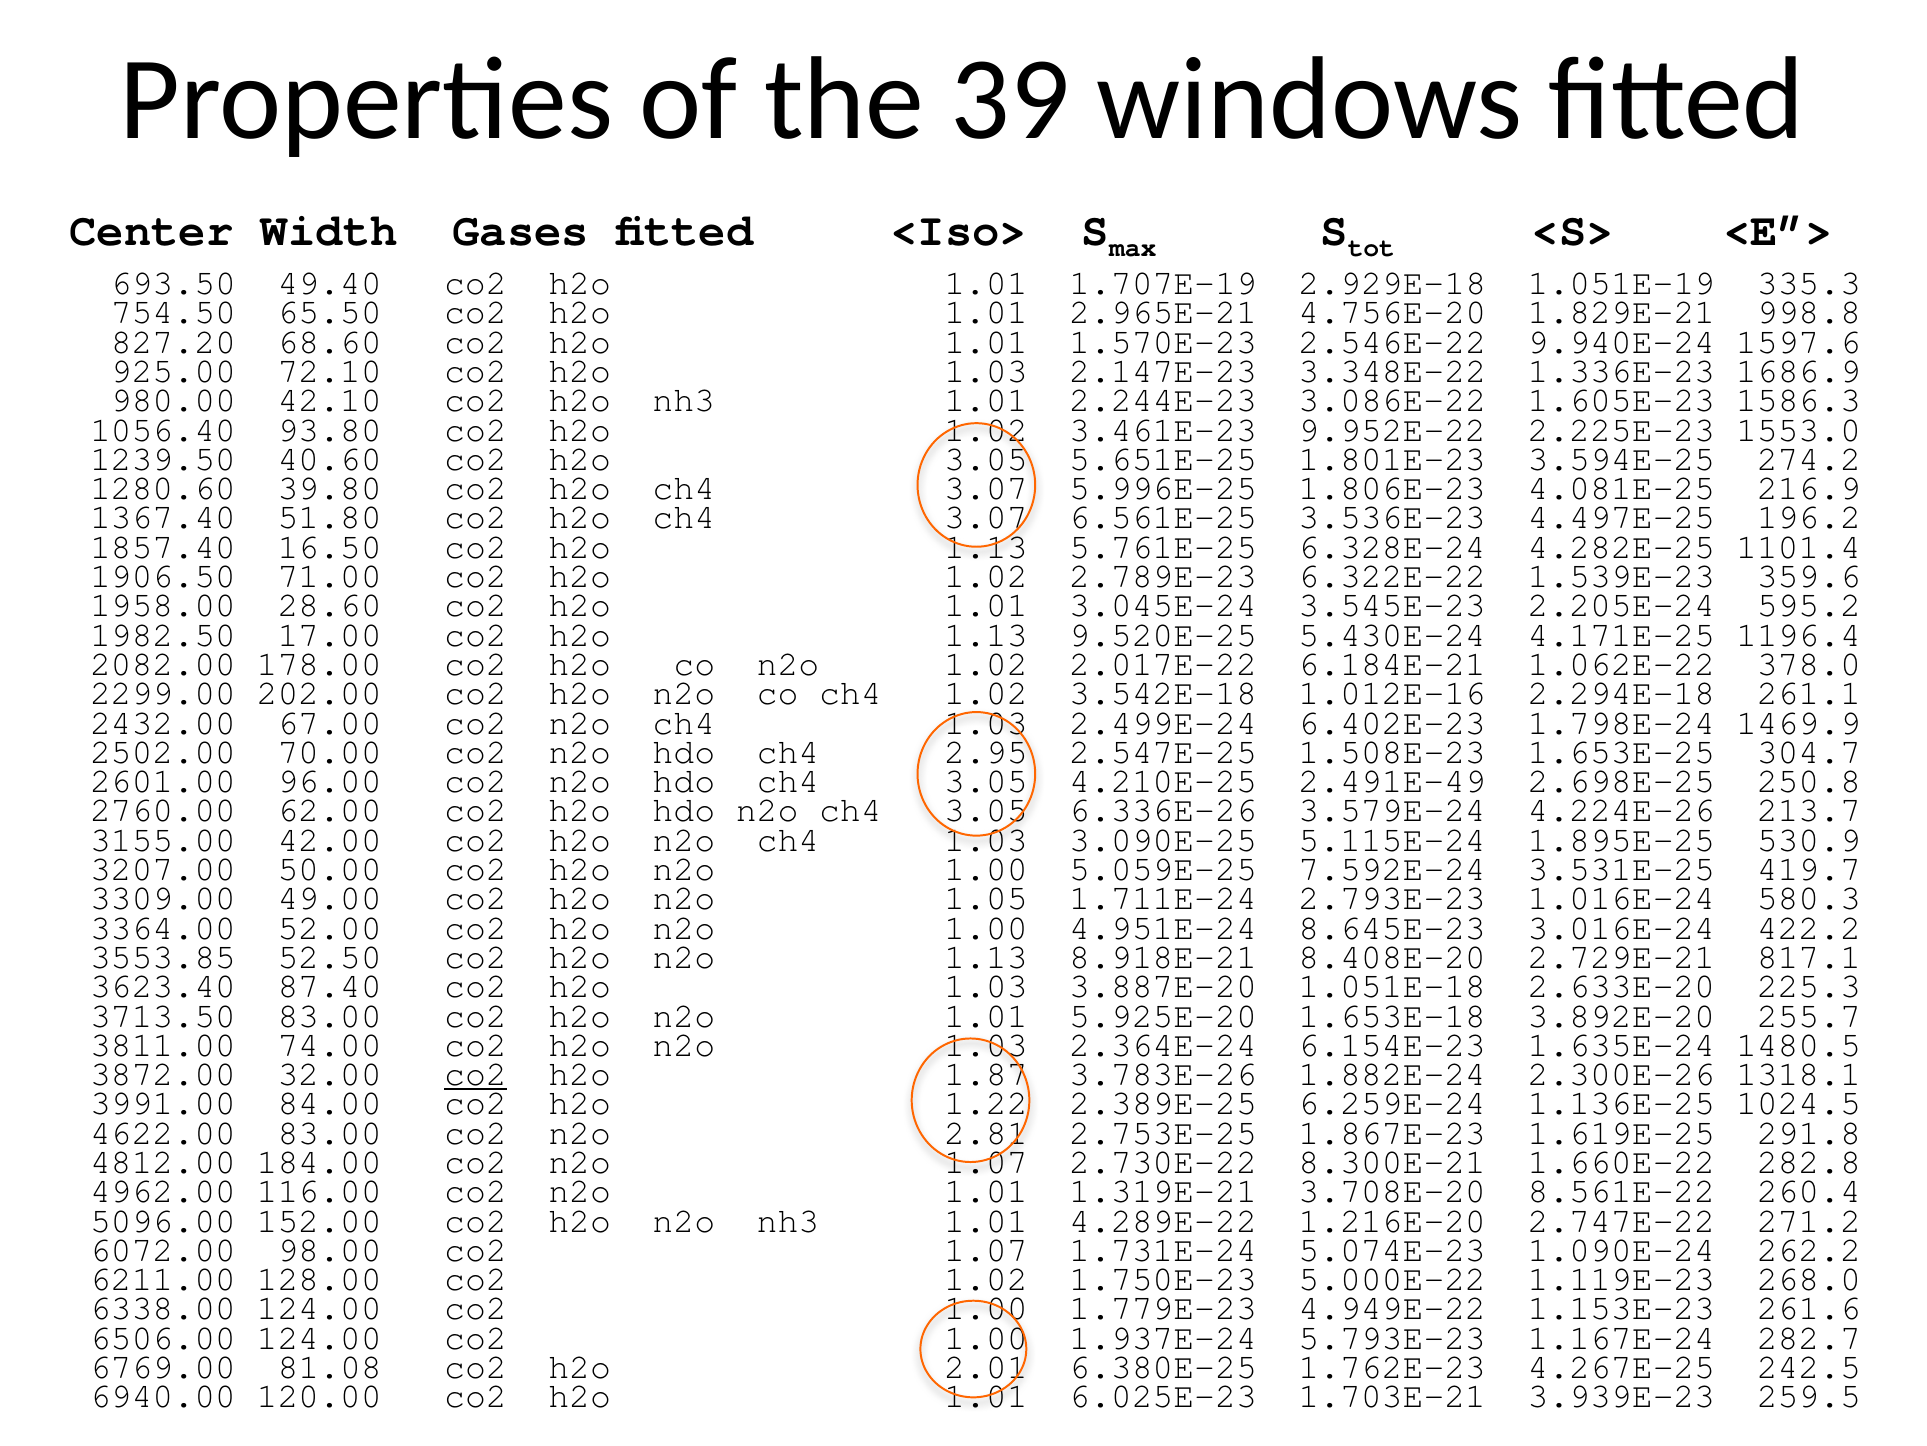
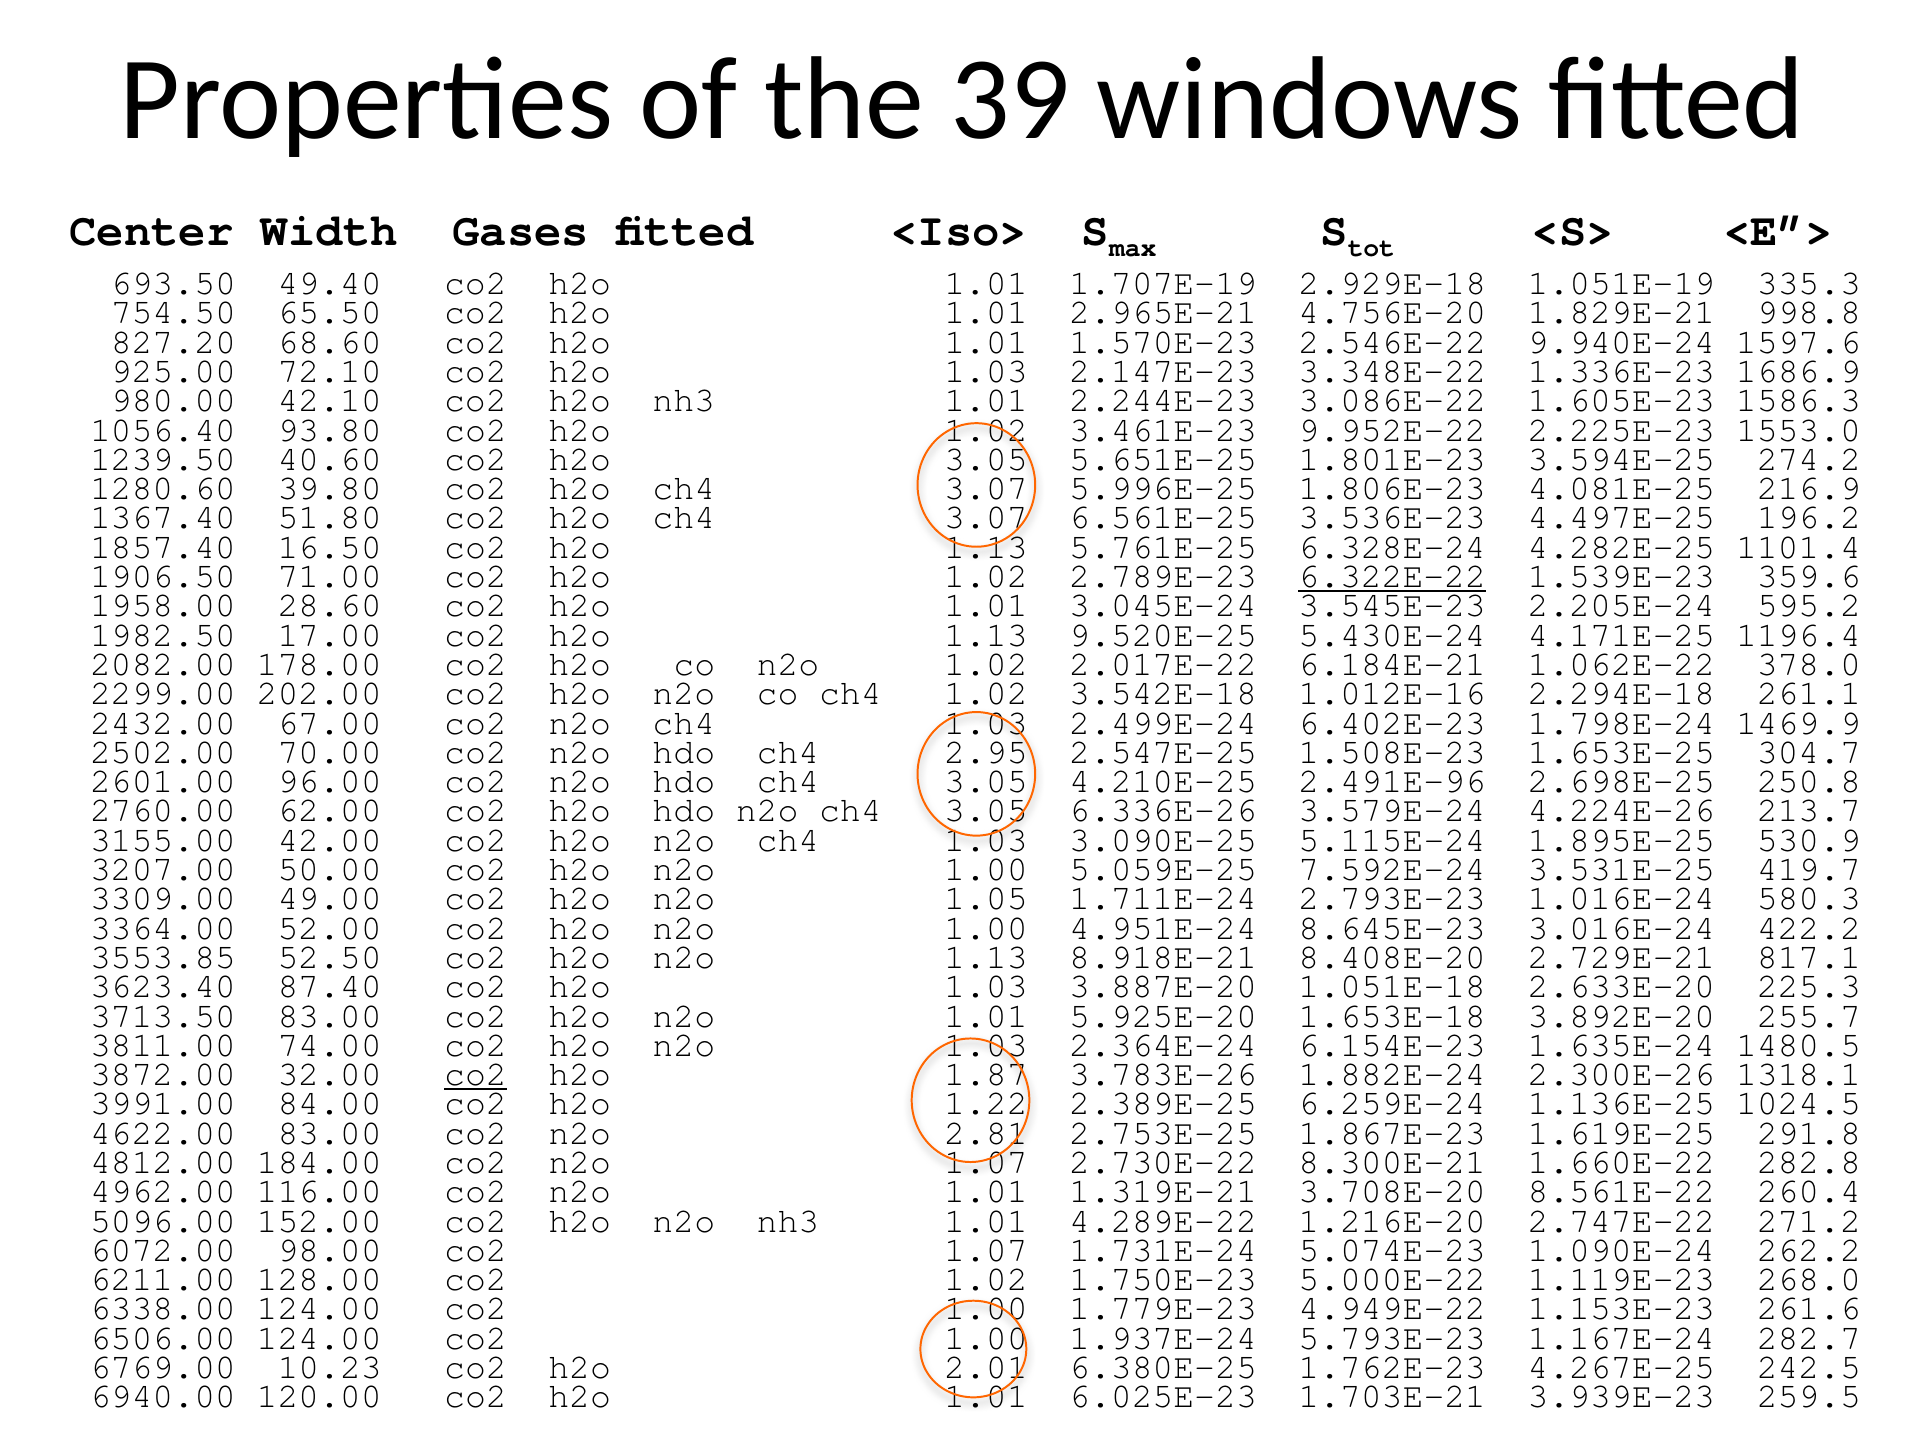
6.322E-22 underline: none -> present
2.491E-49: 2.491E-49 -> 2.491E-96
81.08: 81.08 -> 10.23
